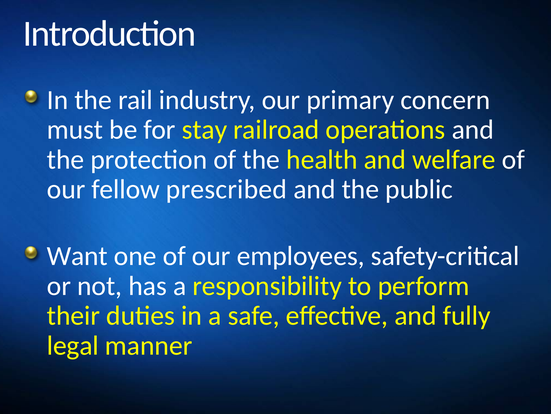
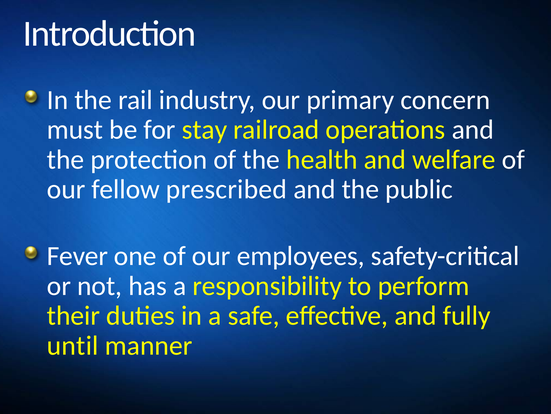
Want: Want -> Fever
legal: legal -> until
